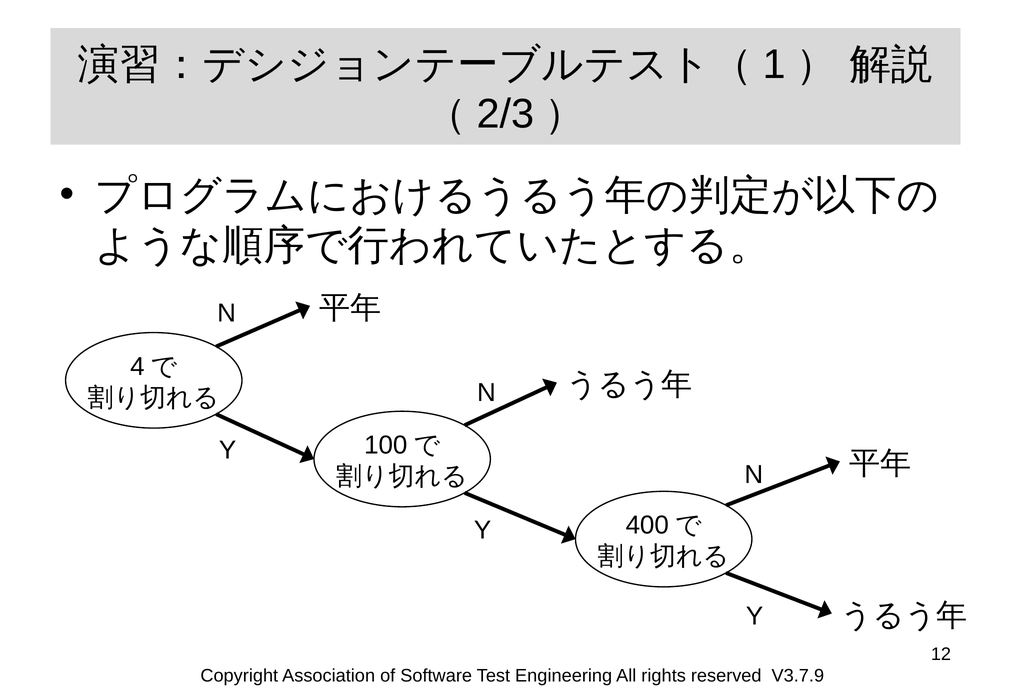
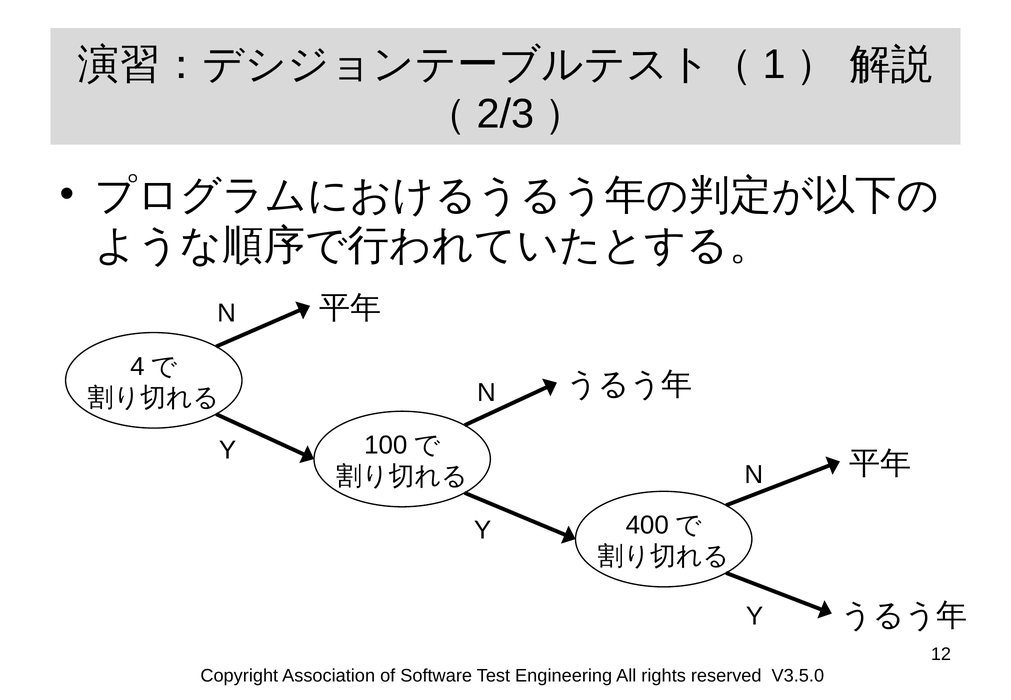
V3.7.9: V3.7.9 -> V3.5.0
